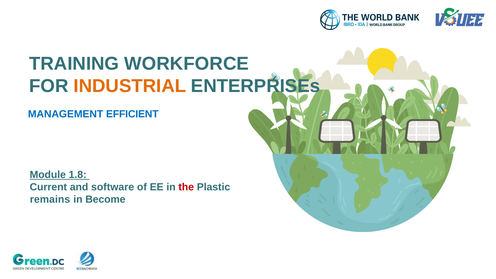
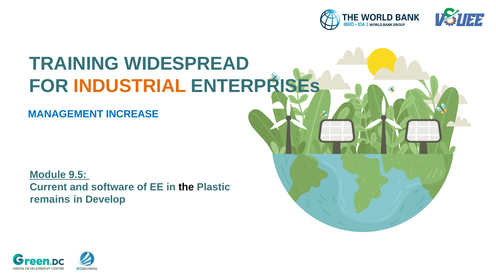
WORKFORCE: WORKFORCE -> WIDESPREAD
EFFICIENT: EFFICIENT -> INCREASE
1.8: 1.8 -> 9.5
the colour: red -> black
Become: Become -> Develop
